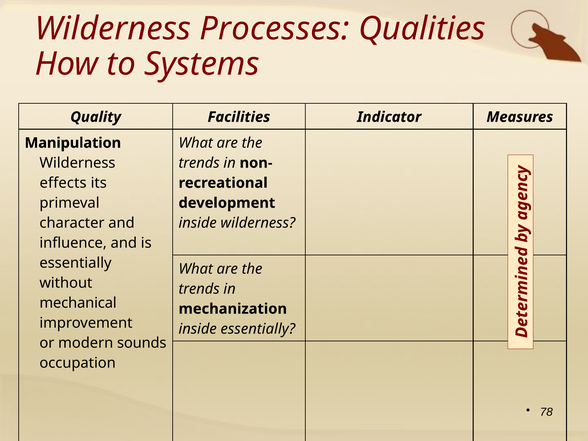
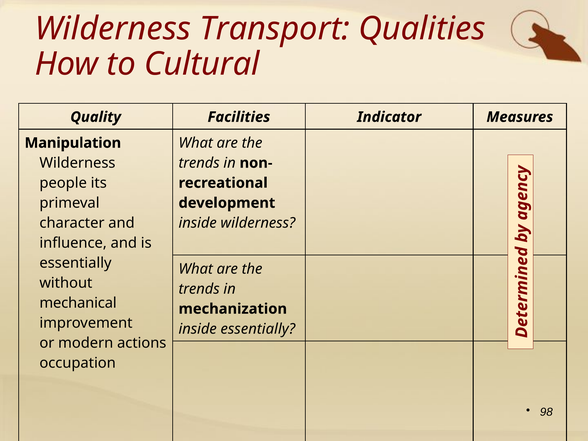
Processes: Processes -> Transport
Systems: Systems -> Cultural
effects: effects -> people
sounds: sounds -> actions
78: 78 -> 98
